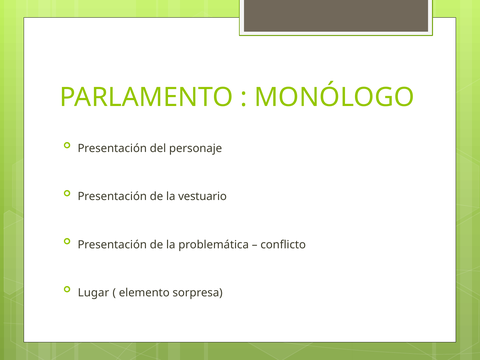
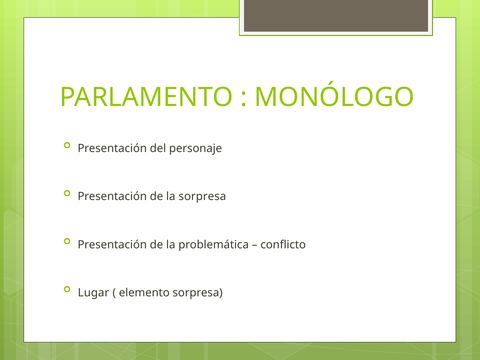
la vestuario: vestuario -> sorpresa
